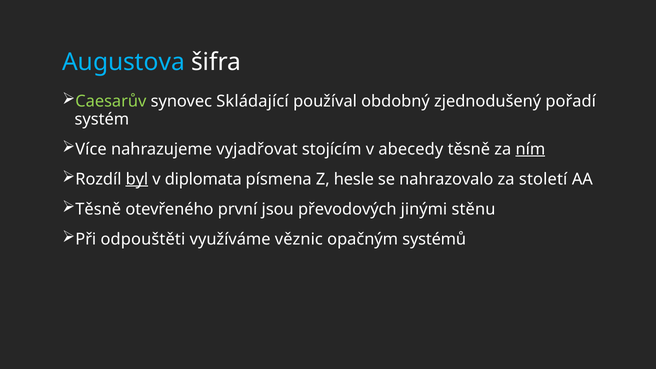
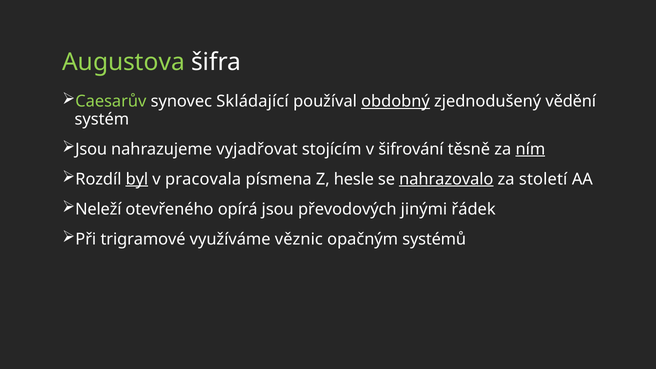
Augustova colour: light blue -> light green
obdobný underline: none -> present
pořadí: pořadí -> vědění
Více at (91, 149): Více -> Jsou
abecedy: abecedy -> šifrování
diplomata: diplomata -> pracovala
nahrazovalo underline: none -> present
Těsně at (98, 209): Těsně -> Neleží
první: první -> opírá
stěnu: stěnu -> řádek
odpouštěti: odpouštěti -> trigramové
